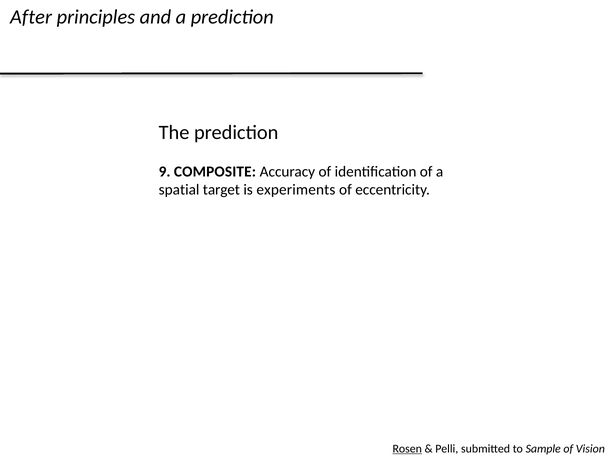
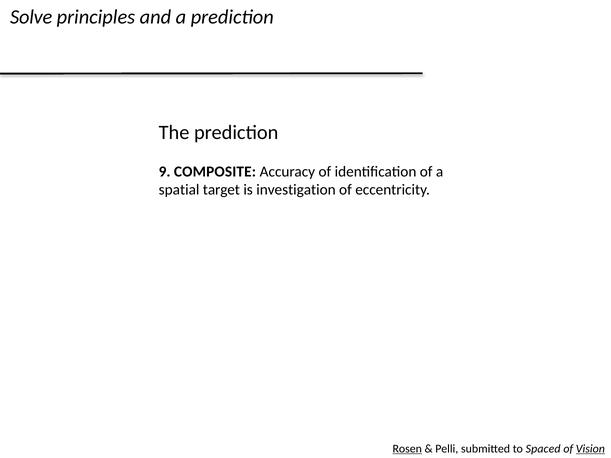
After: After -> Solve
experiments: experiments -> investigation
Sample: Sample -> Spaced
Vision underline: none -> present
